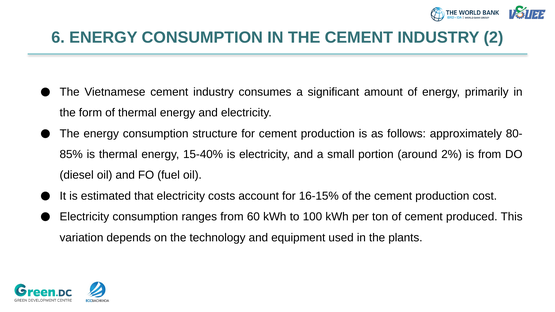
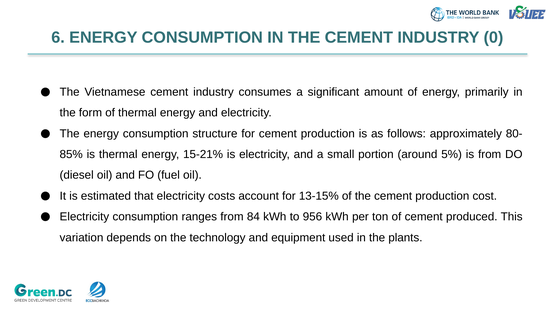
2: 2 -> 0
15-40%: 15-40% -> 15-21%
2%: 2% -> 5%
16-15%: 16-15% -> 13-15%
60: 60 -> 84
100: 100 -> 956
